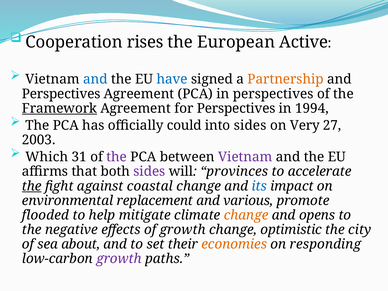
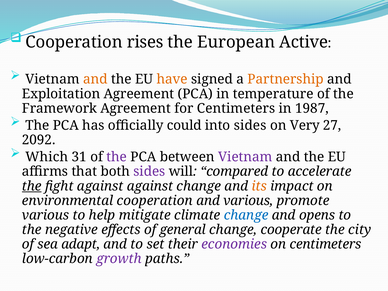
and at (95, 79) colour: blue -> orange
have colour: blue -> orange
Perspectives at (61, 94): Perspectives -> Exploitation
in perspectives: perspectives -> temperature
Framework underline: present -> none
for Perspectives: Perspectives -> Centimeters
1994: 1994 -> 1987
2003: 2003 -> 2092
provinces: provinces -> compared
against coastal: coastal -> against
its colour: blue -> orange
environmental replacement: replacement -> cooperation
flooded at (45, 215): flooded -> various
change at (246, 215) colour: orange -> blue
of growth: growth -> general
optimistic: optimistic -> cooperate
about: about -> adapt
economies colour: orange -> purple
on responding: responding -> centimeters
